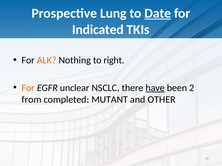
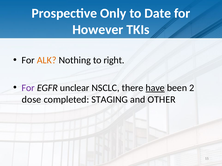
Lung: Lung -> Only
Date underline: present -> none
Indicated: Indicated -> However
For at (28, 88) colour: orange -> purple
from: from -> dose
MUTANT: MUTANT -> STAGING
